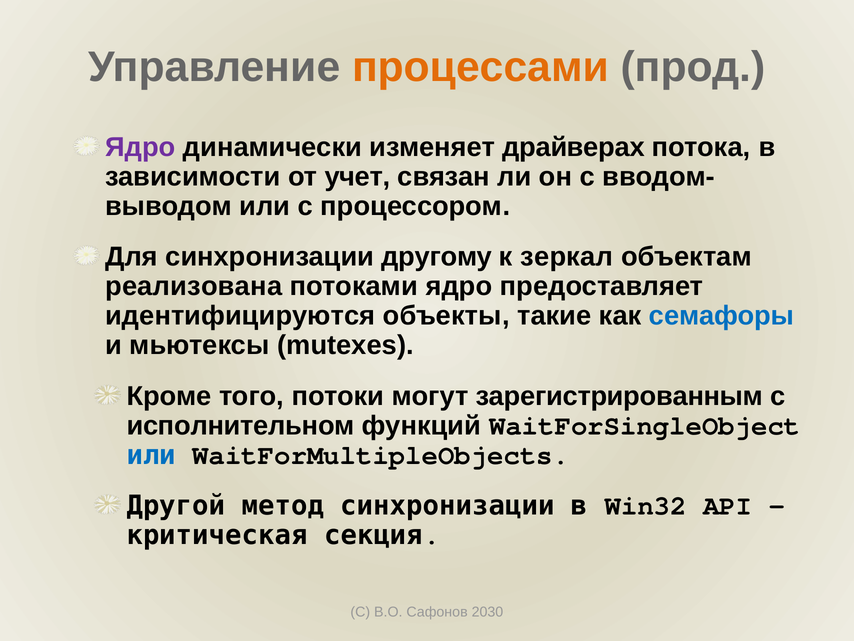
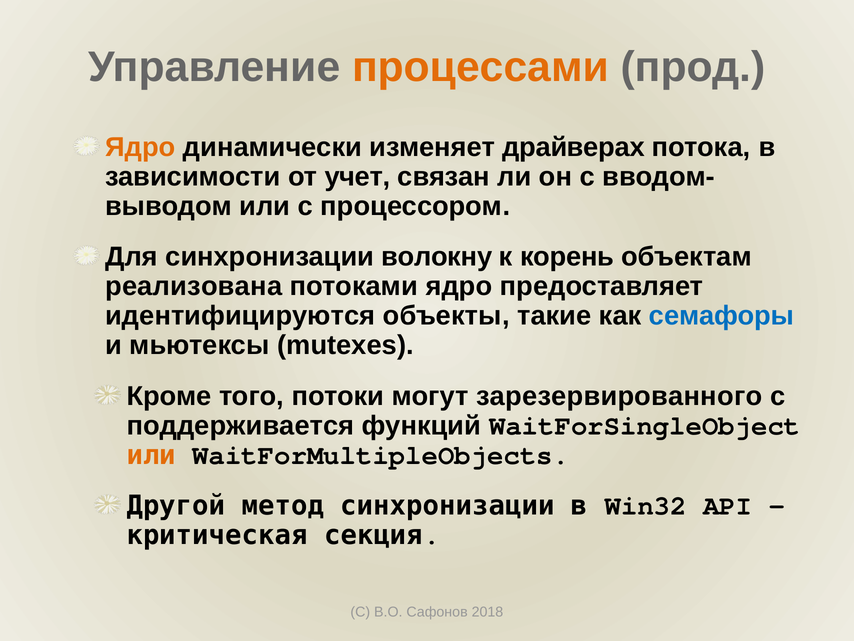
Ядро at (140, 147) colour: purple -> orange
другому: другому -> волокну
зеркал: зеркал -> корень
зарегистрированным: зарегистрированным -> зарезервированного
исполнительном: исполнительном -> поддерживается
или at (151, 455) colour: blue -> orange
2030: 2030 -> 2018
